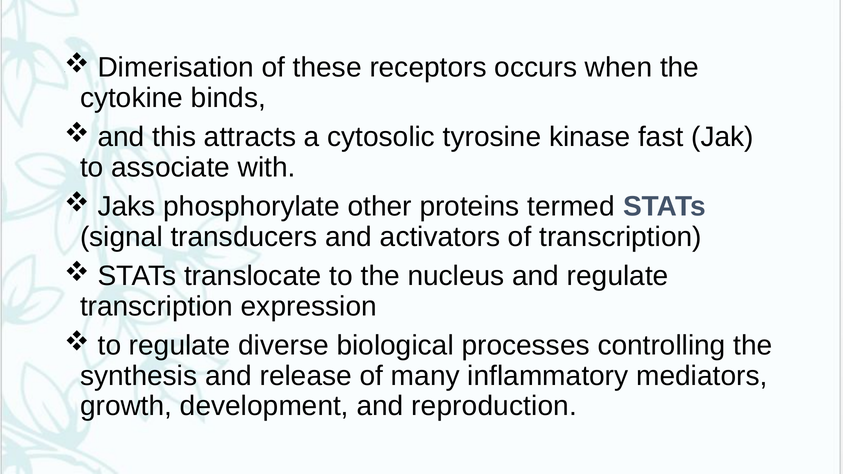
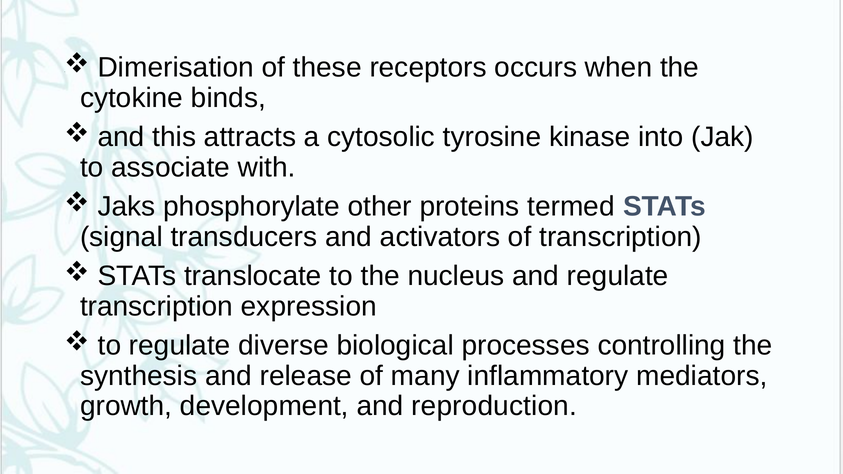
fast: fast -> into
